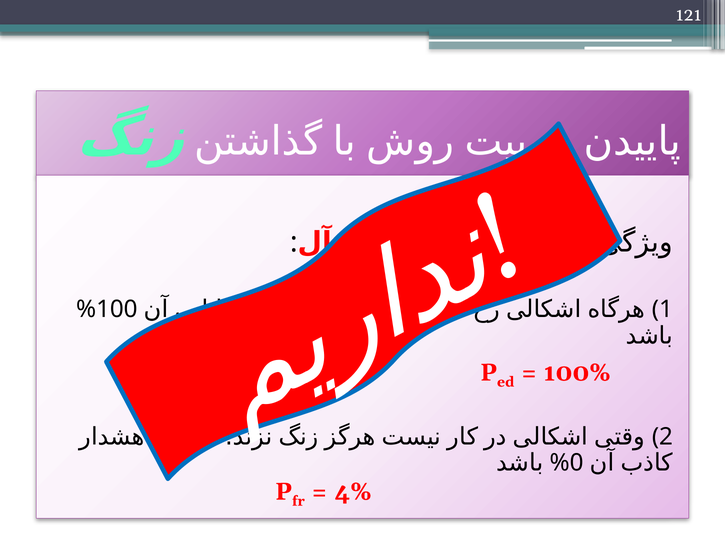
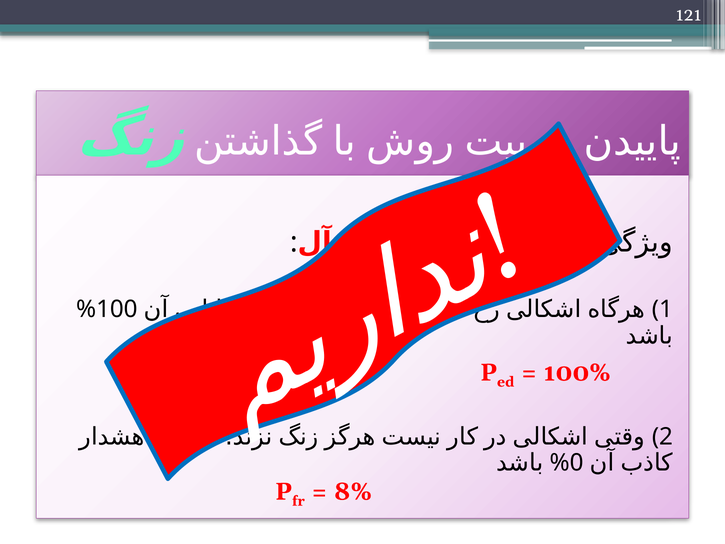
4%: 4% -> 8%
